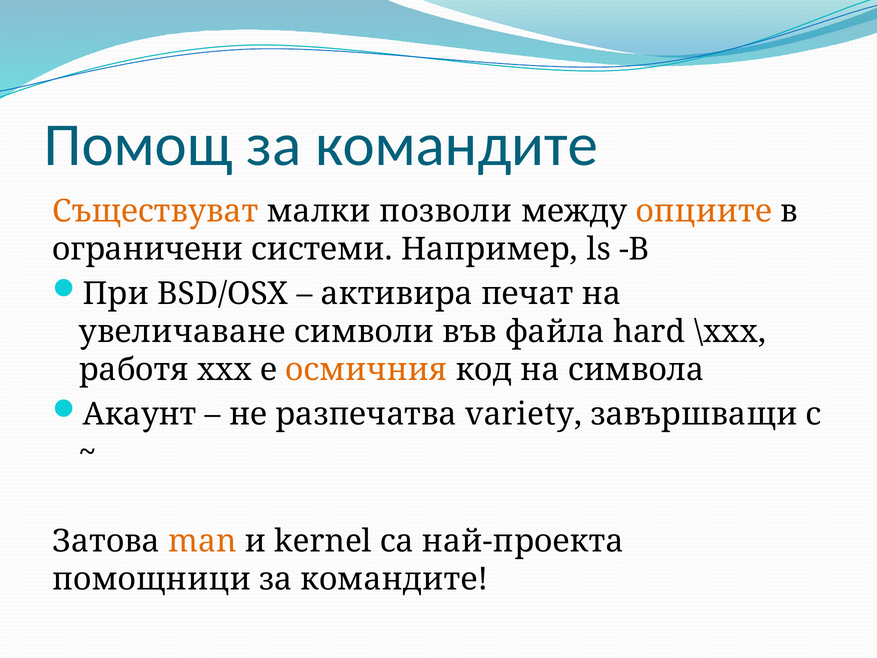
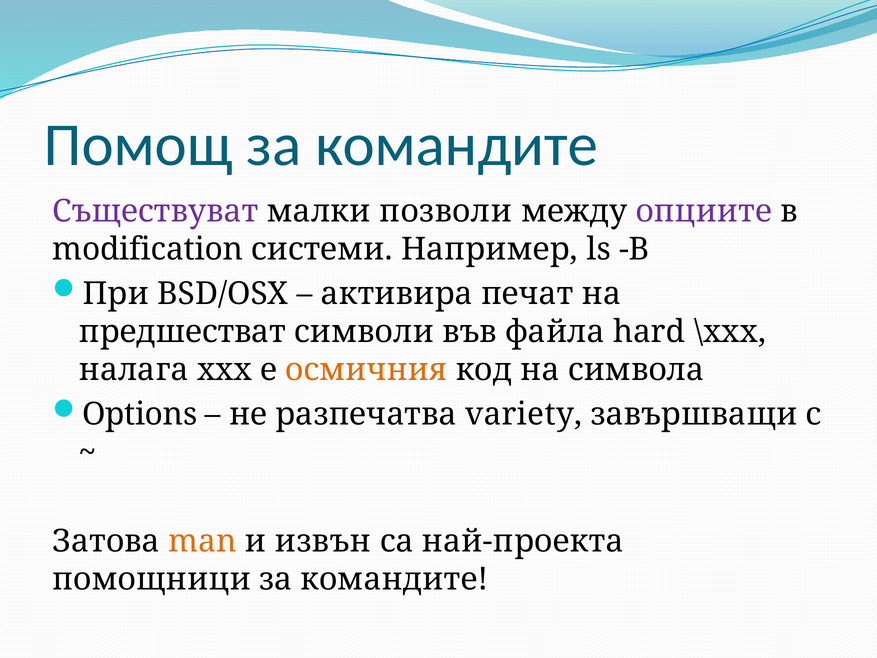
Съществуват colour: orange -> purple
опциите colour: orange -> purple
ограничени: ограничени -> modification
увеличаване: увеличаване -> предшестват
работя: работя -> налага
Акаунт: Акаунт -> Options
kernel: kernel -> извън
